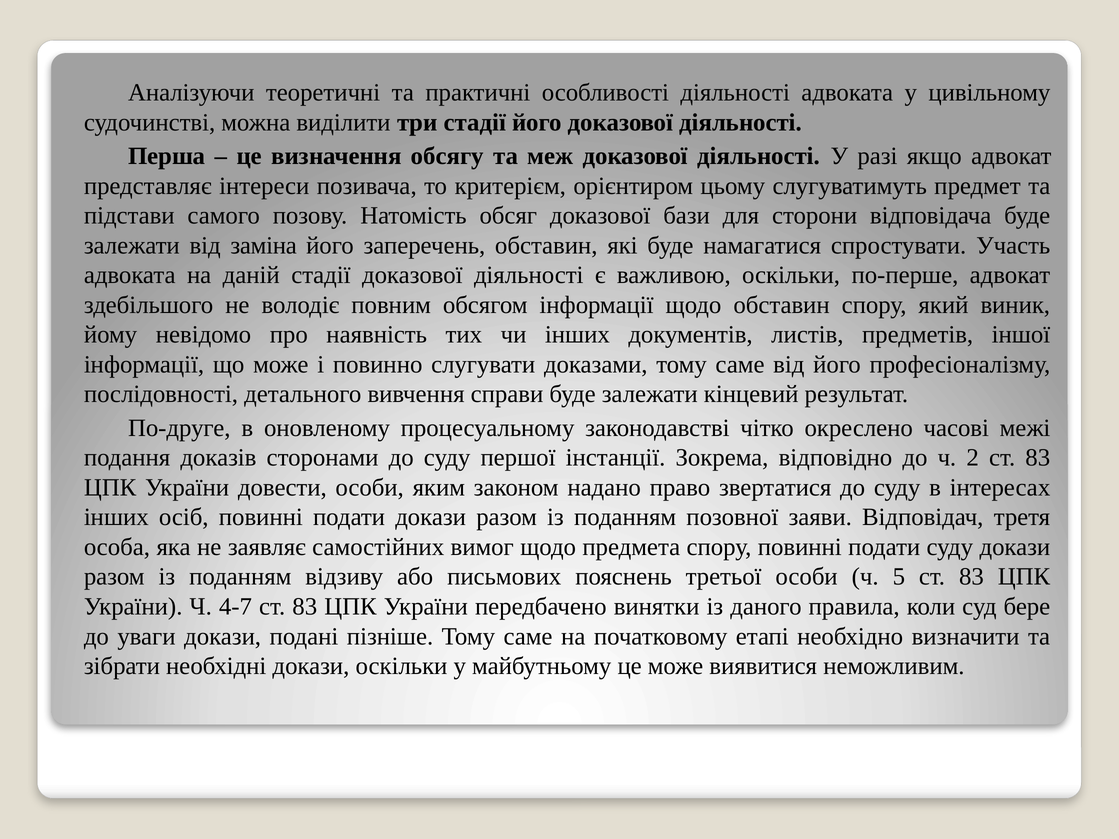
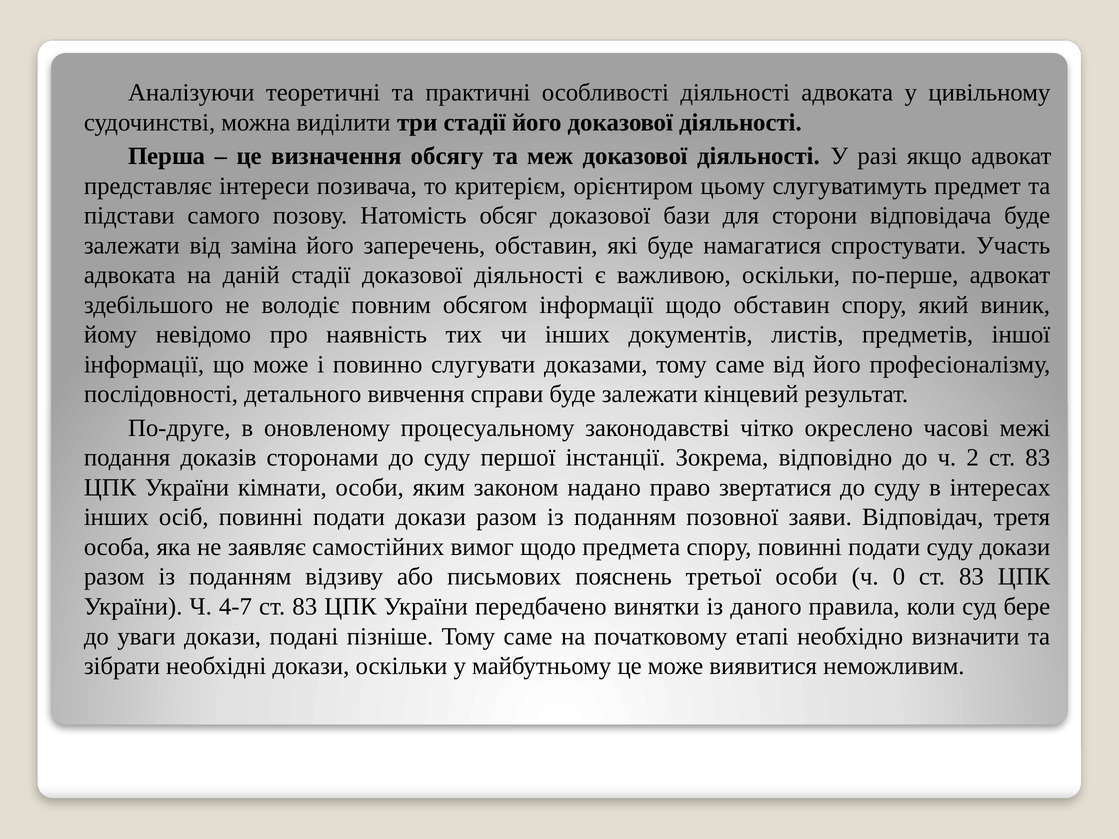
довести: довести -> кімнати
5: 5 -> 0
